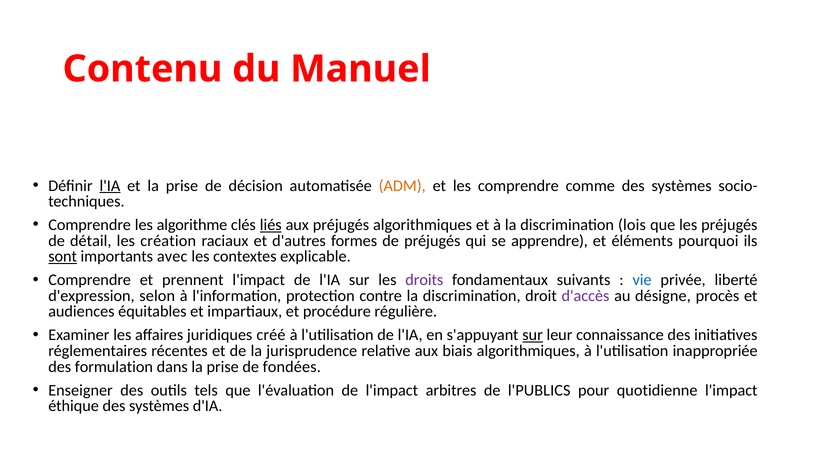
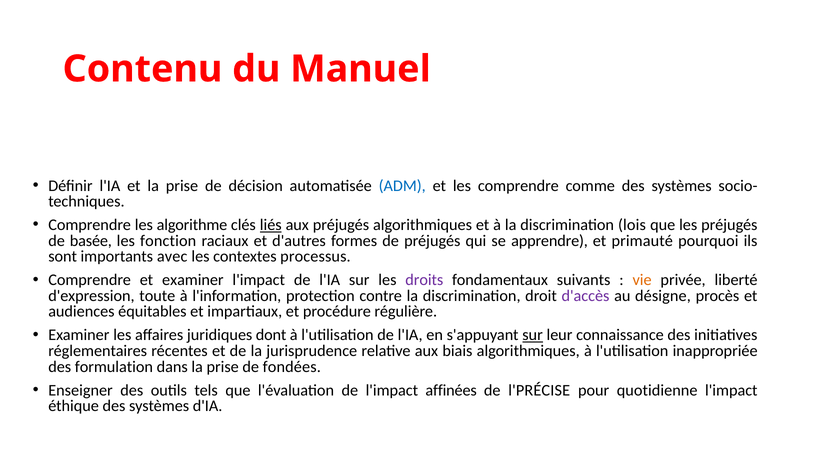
l'IA at (110, 186) underline: present -> none
ADM colour: orange -> blue
détail: détail -> basée
création: création -> fonction
éléments: éléments -> primauté
sont underline: present -> none
explicable: explicable -> processus
et prennent: prennent -> examiner
vie colour: blue -> orange
selon: selon -> toute
créé: créé -> dont
arbitres: arbitres -> affinées
l'PUBLICS: l'PUBLICS -> l'PRÉCISE
